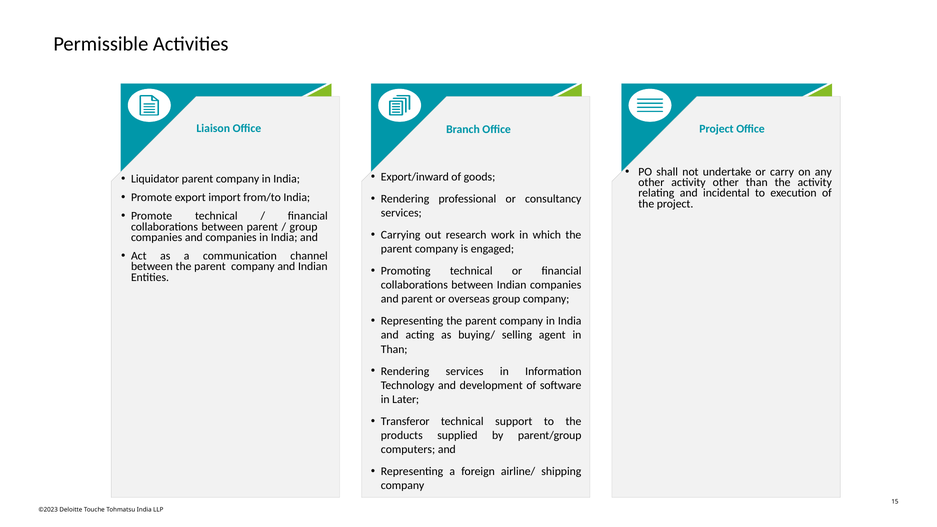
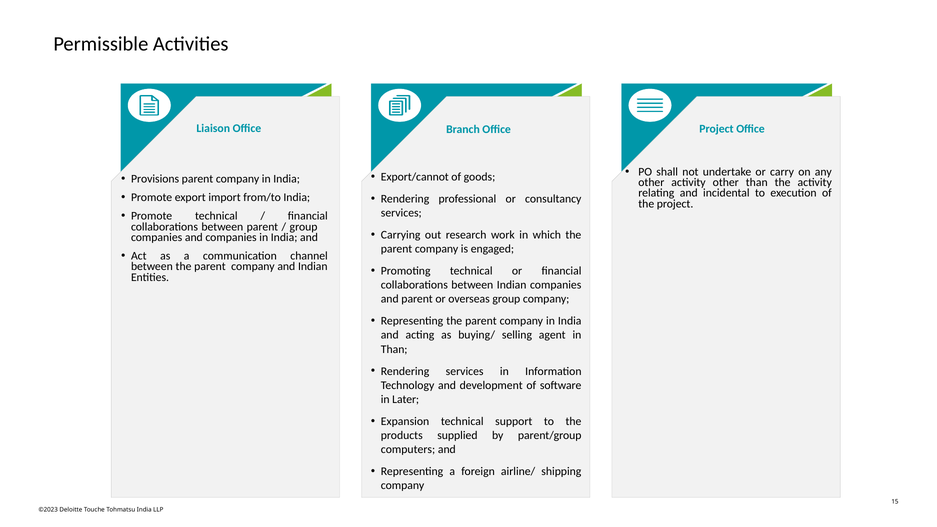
Export/inward: Export/inward -> Export/cannot
Liquidator: Liquidator -> Provisions
Transferor: Transferor -> Expansion
